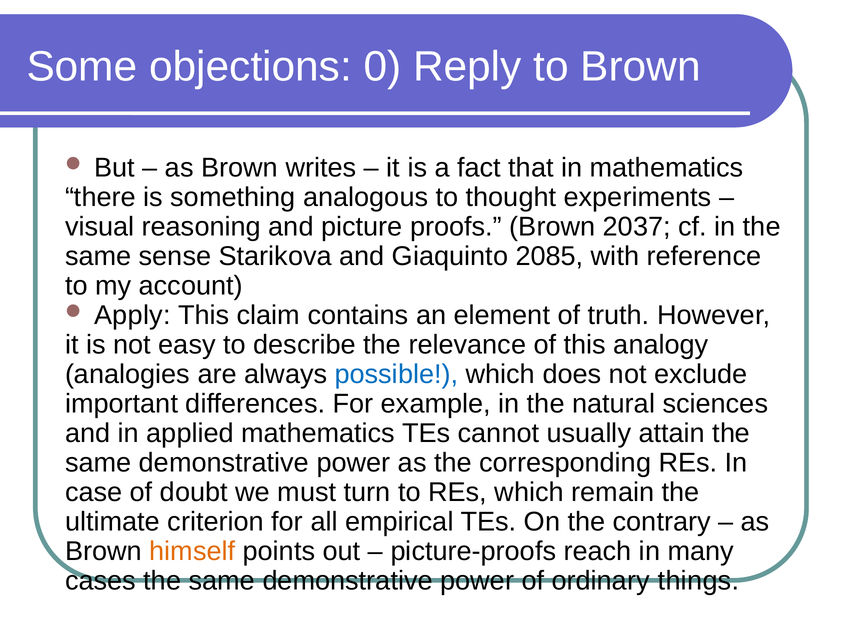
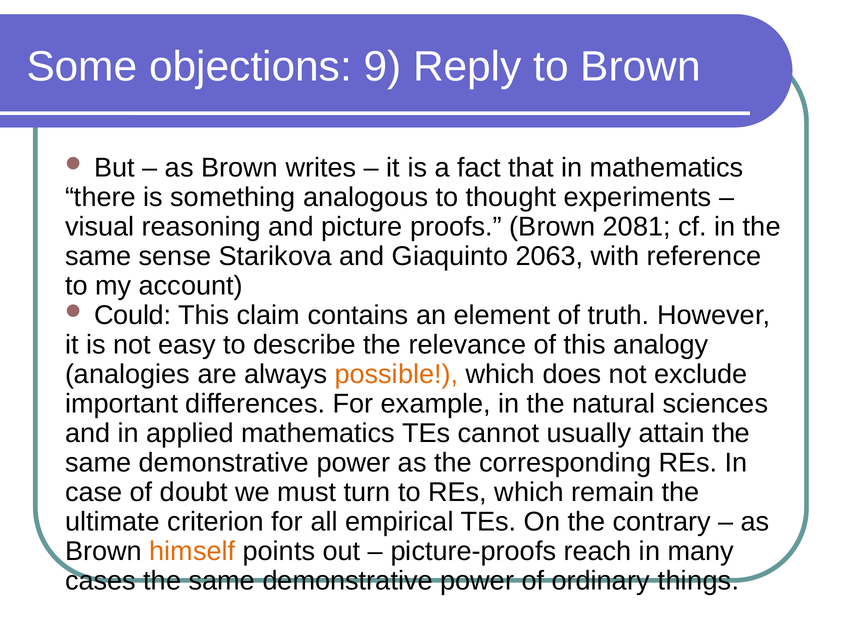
0: 0 -> 9
2037: 2037 -> 2081
2085: 2085 -> 2063
Apply: Apply -> Could
possible colour: blue -> orange
